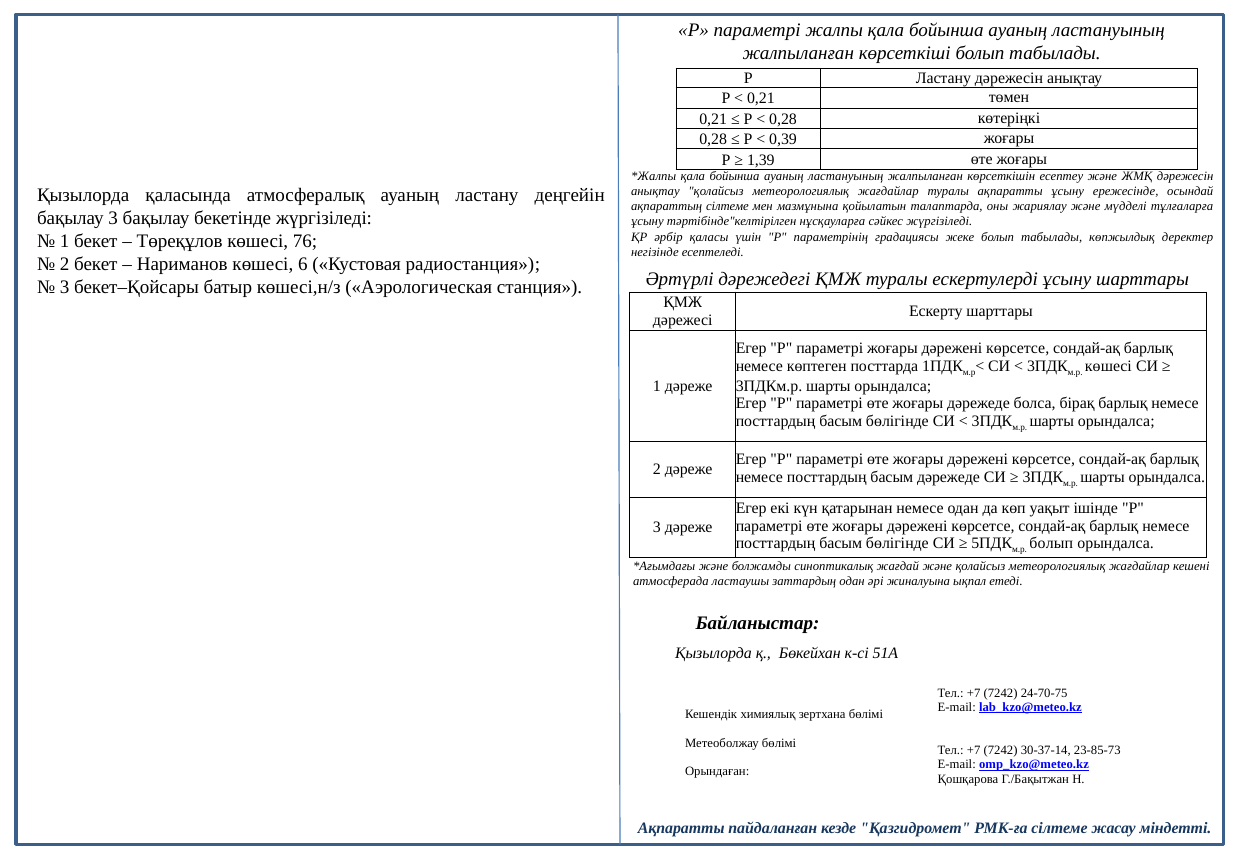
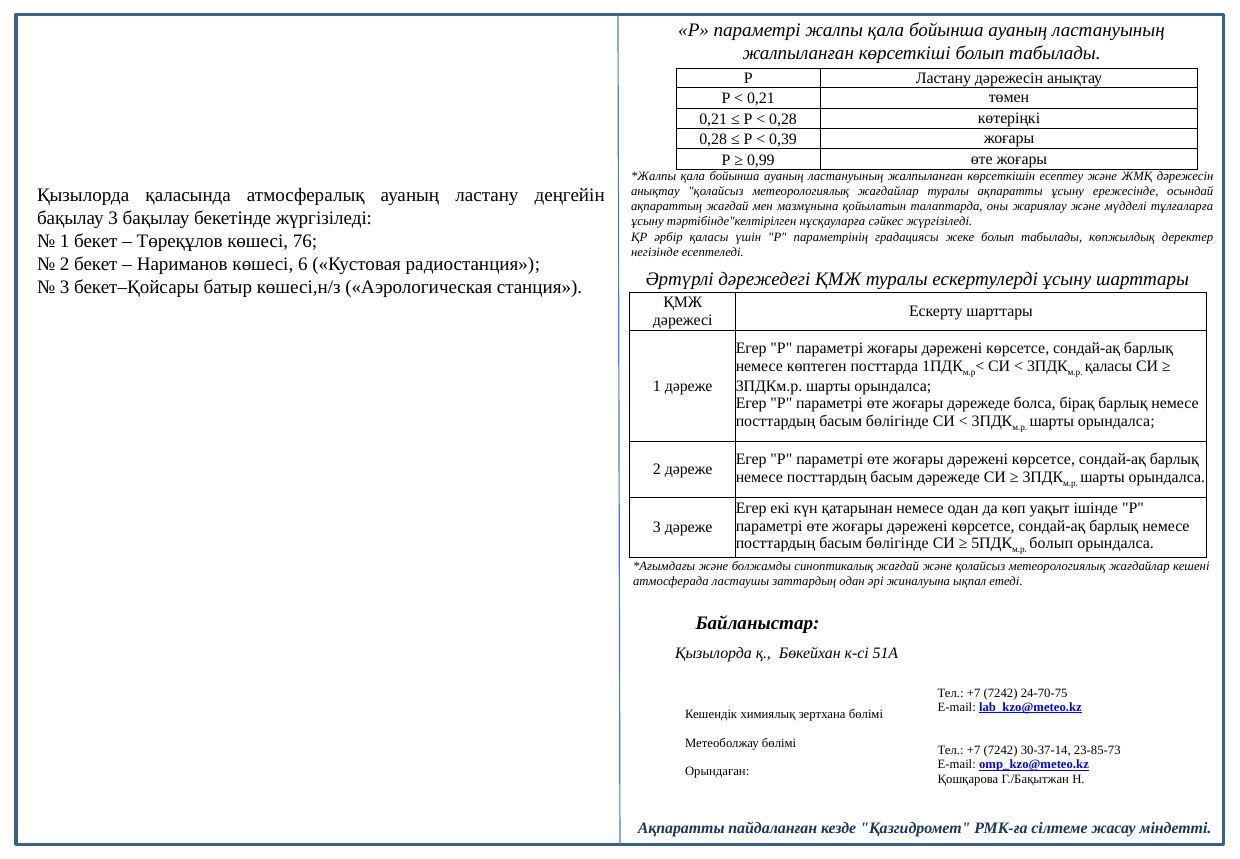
1,39: 1,39 -> 0,99
ақпараттың сілтеме: сілтеме -> жағдай
көшесі at (1108, 366): көшесі -> қаласы
